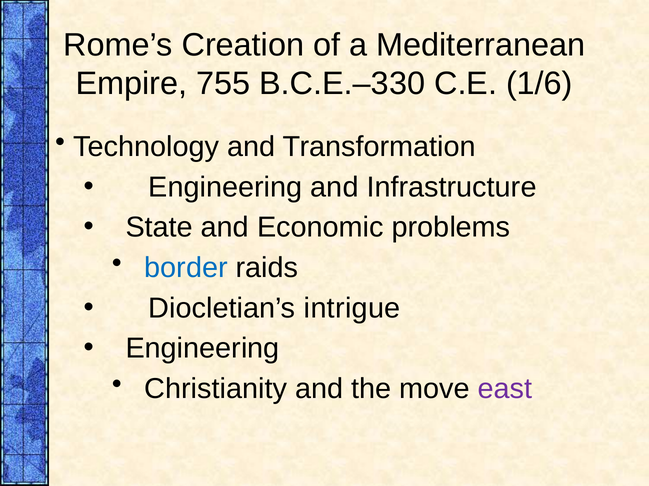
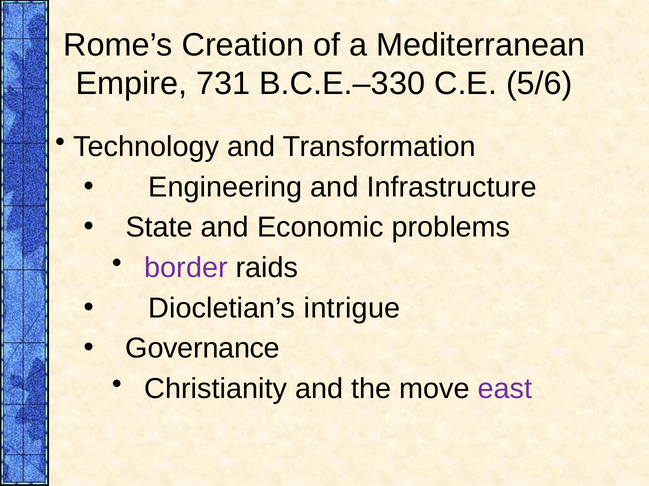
755: 755 -> 731
1/6: 1/6 -> 5/6
border colour: blue -> purple
Engineering at (203, 349): Engineering -> Governance
